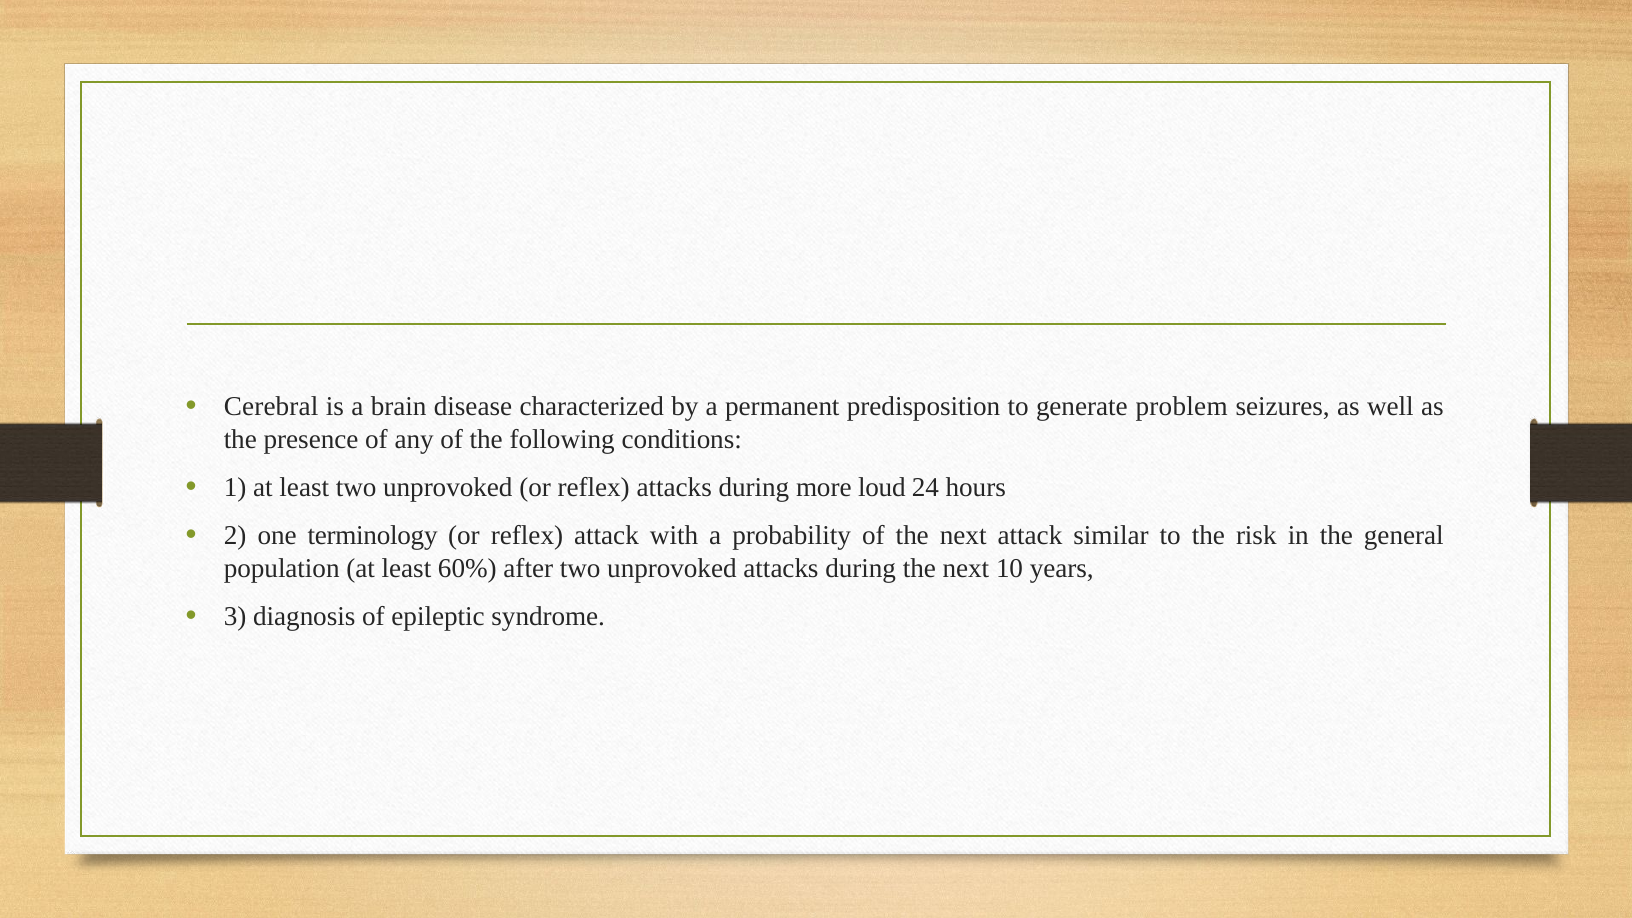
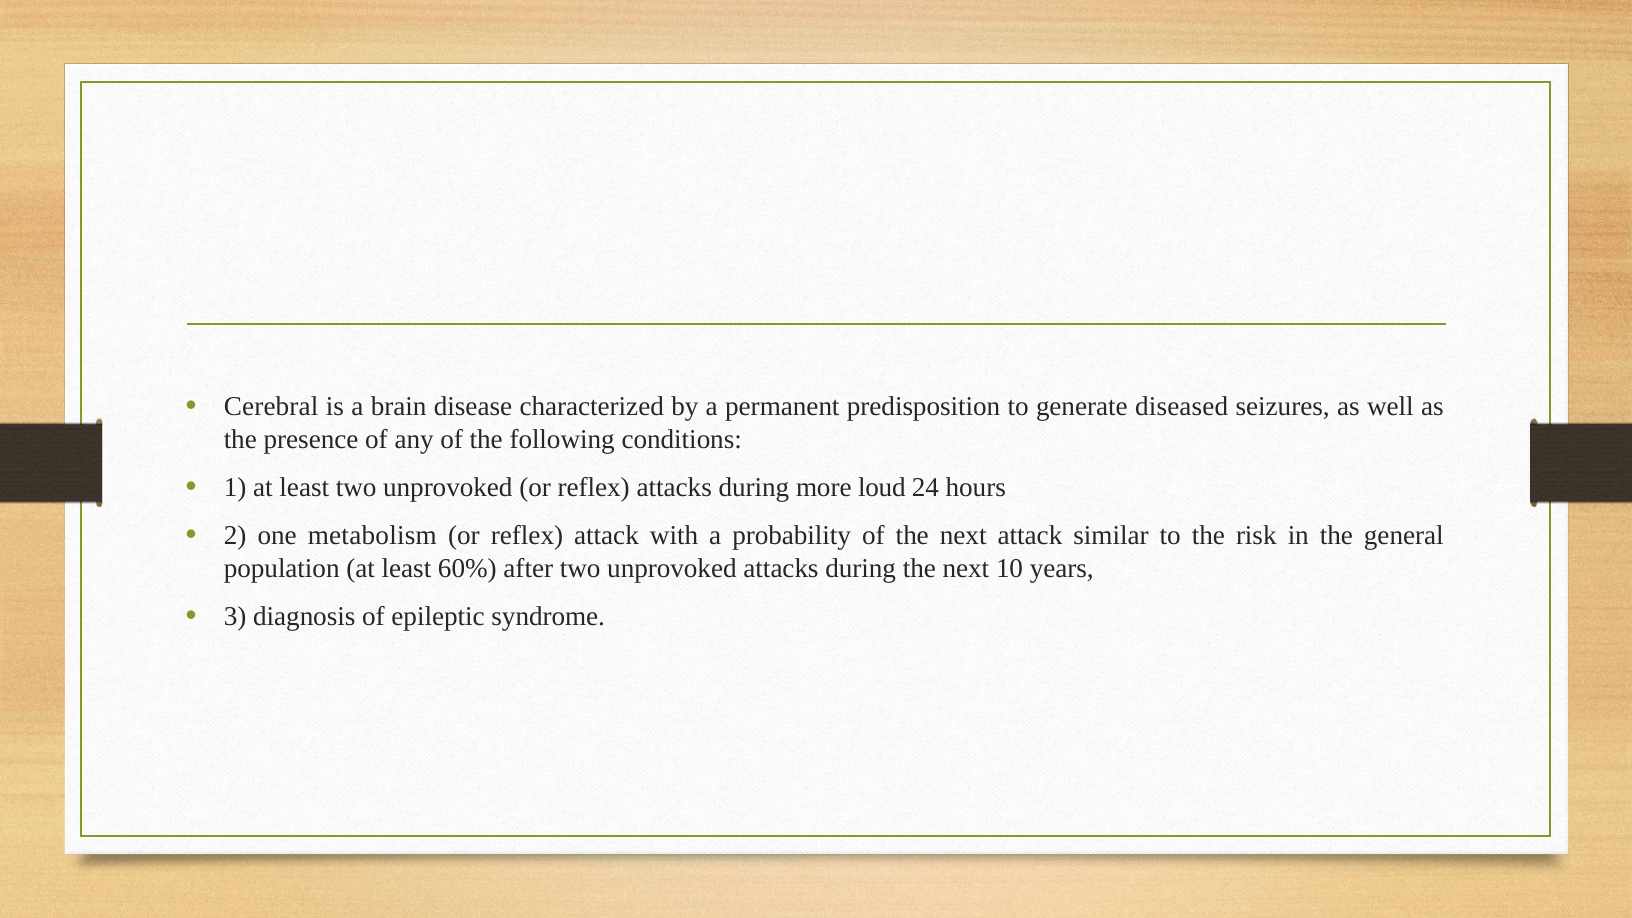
problem: problem -> diseased
terminology: terminology -> metabolism
